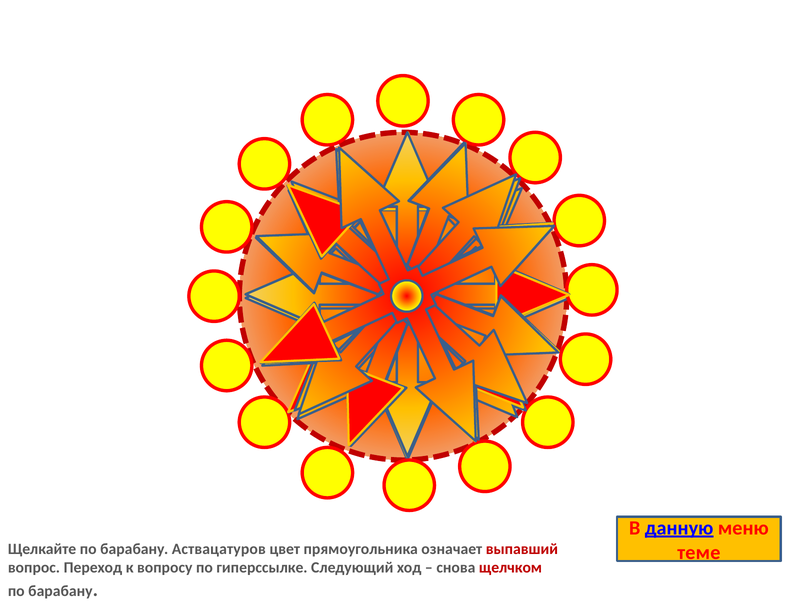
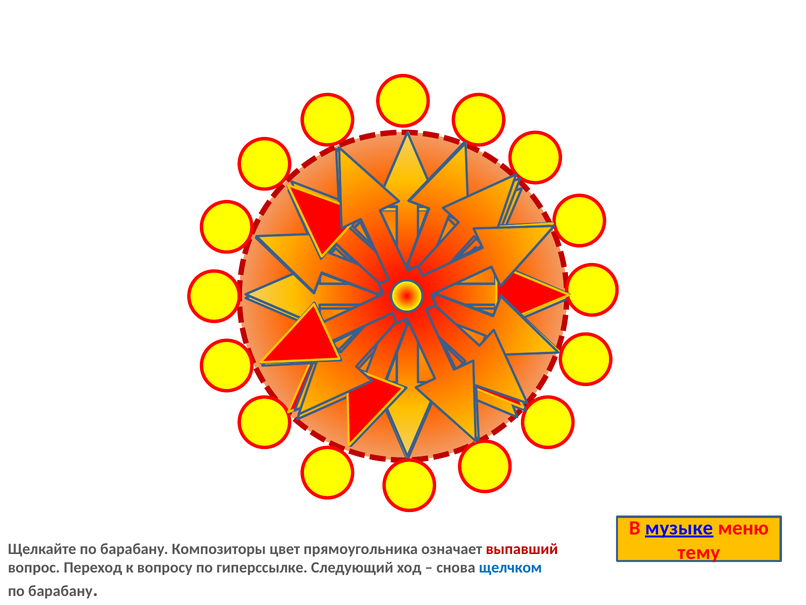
данную: данную -> музыке
Аствацатуров: Аствацатуров -> Композиторы
теме: теме -> тему
щелчком colour: red -> blue
